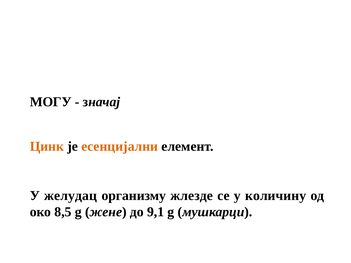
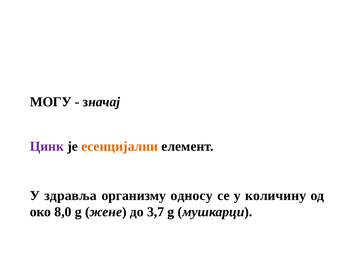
Цинк colour: orange -> purple
желудац: желудац -> здравља
жлезде: жлезде -> односу
8,5: 8,5 -> 8,0
9,1: 9,1 -> 3,7
